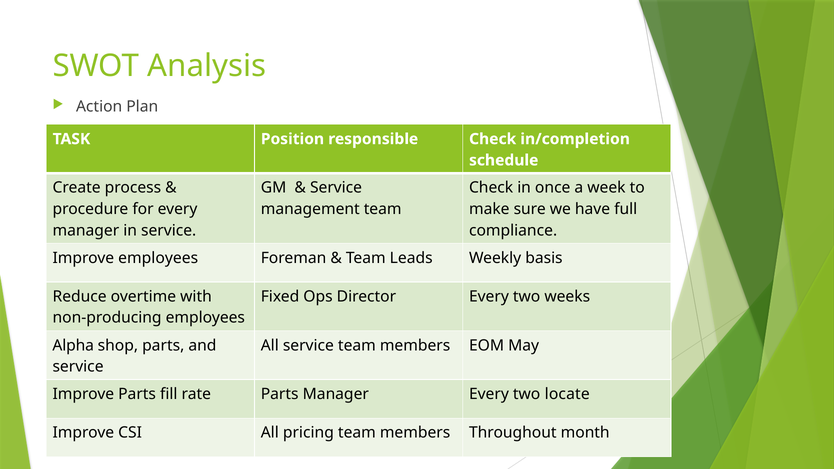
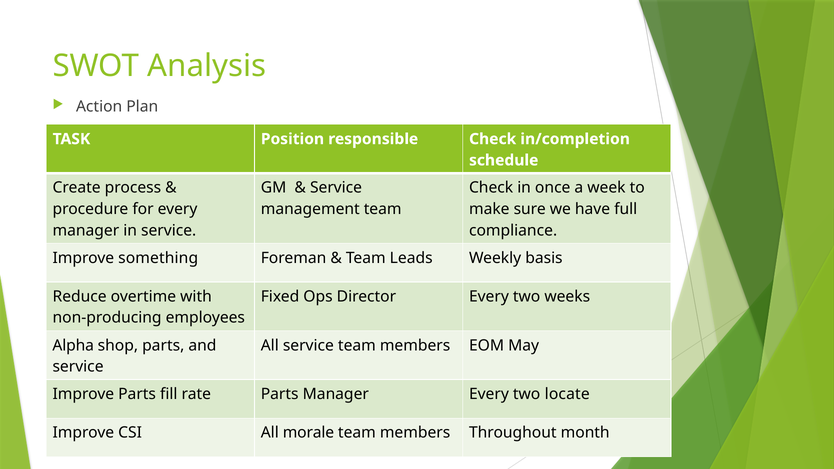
Improve employees: employees -> something
pricing: pricing -> morale
